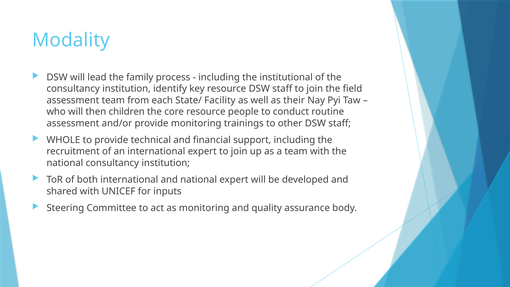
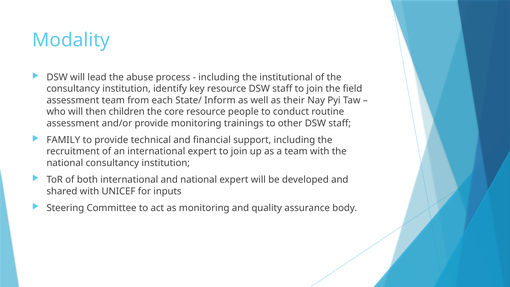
family: family -> abuse
Facility: Facility -> Inform
WHOLE: WHOLE -> FAMILY
